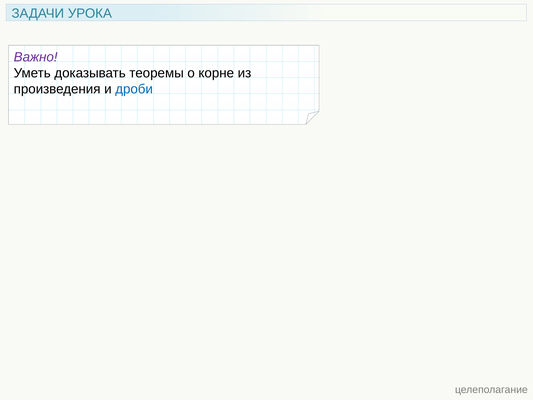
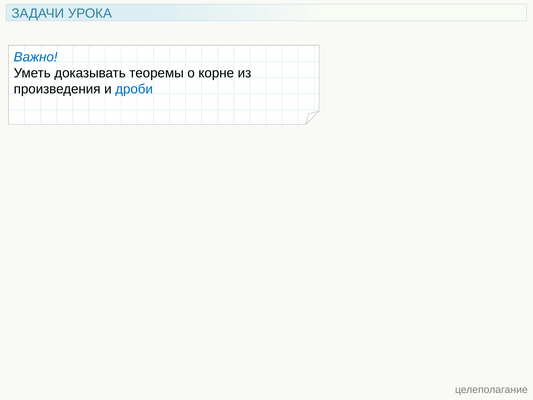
Важно colour: purple -> blue
